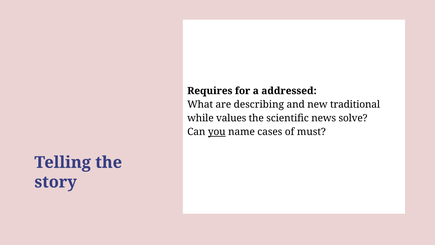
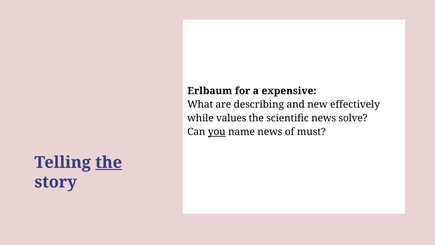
Requires: Requires -> Erlbaum
addressed: addressed -> expensive
traditional: traditional -> effectively
name cases: cases -> news
the at (109, 162) underline: none -> present
